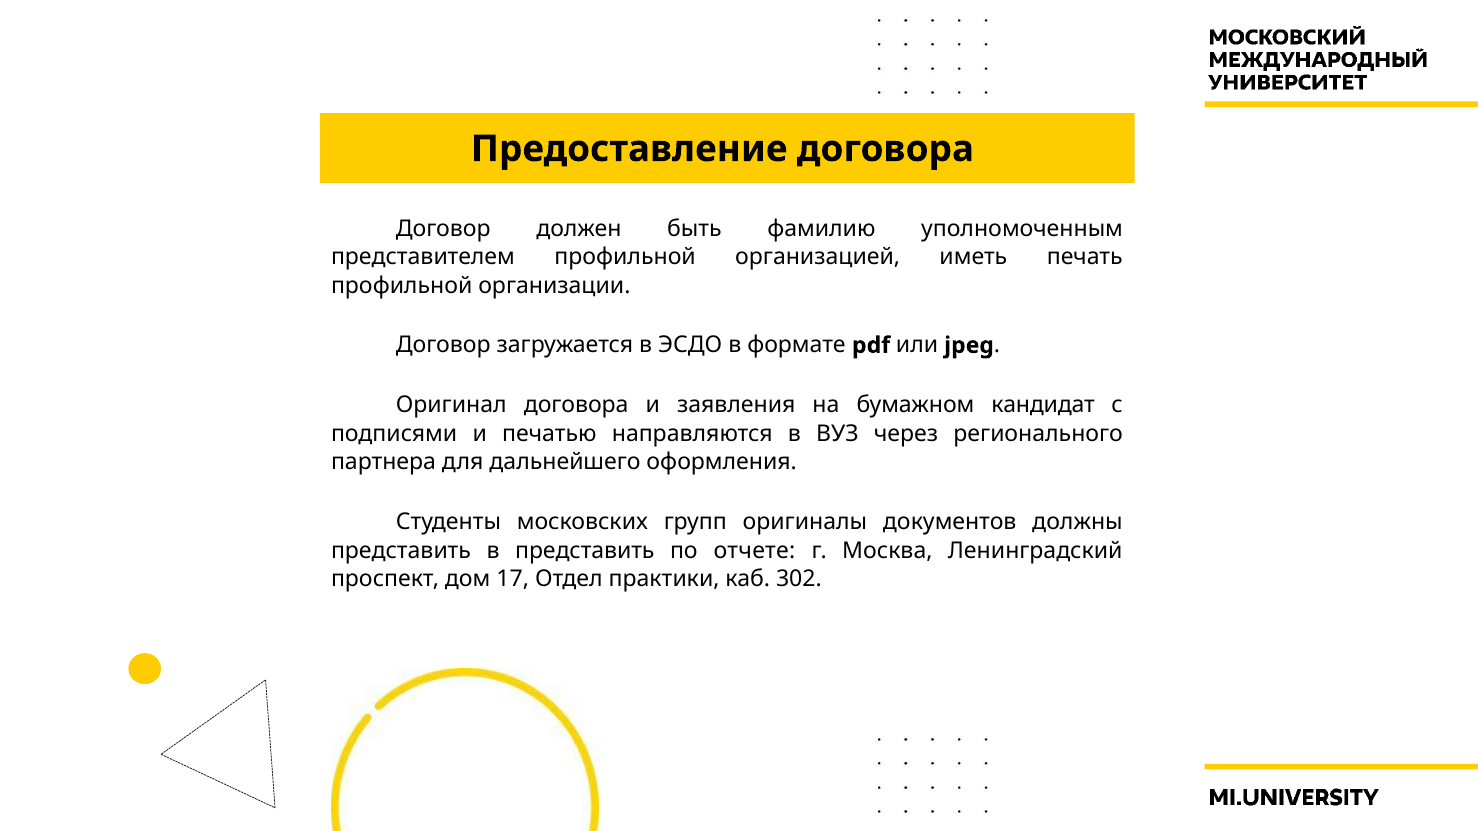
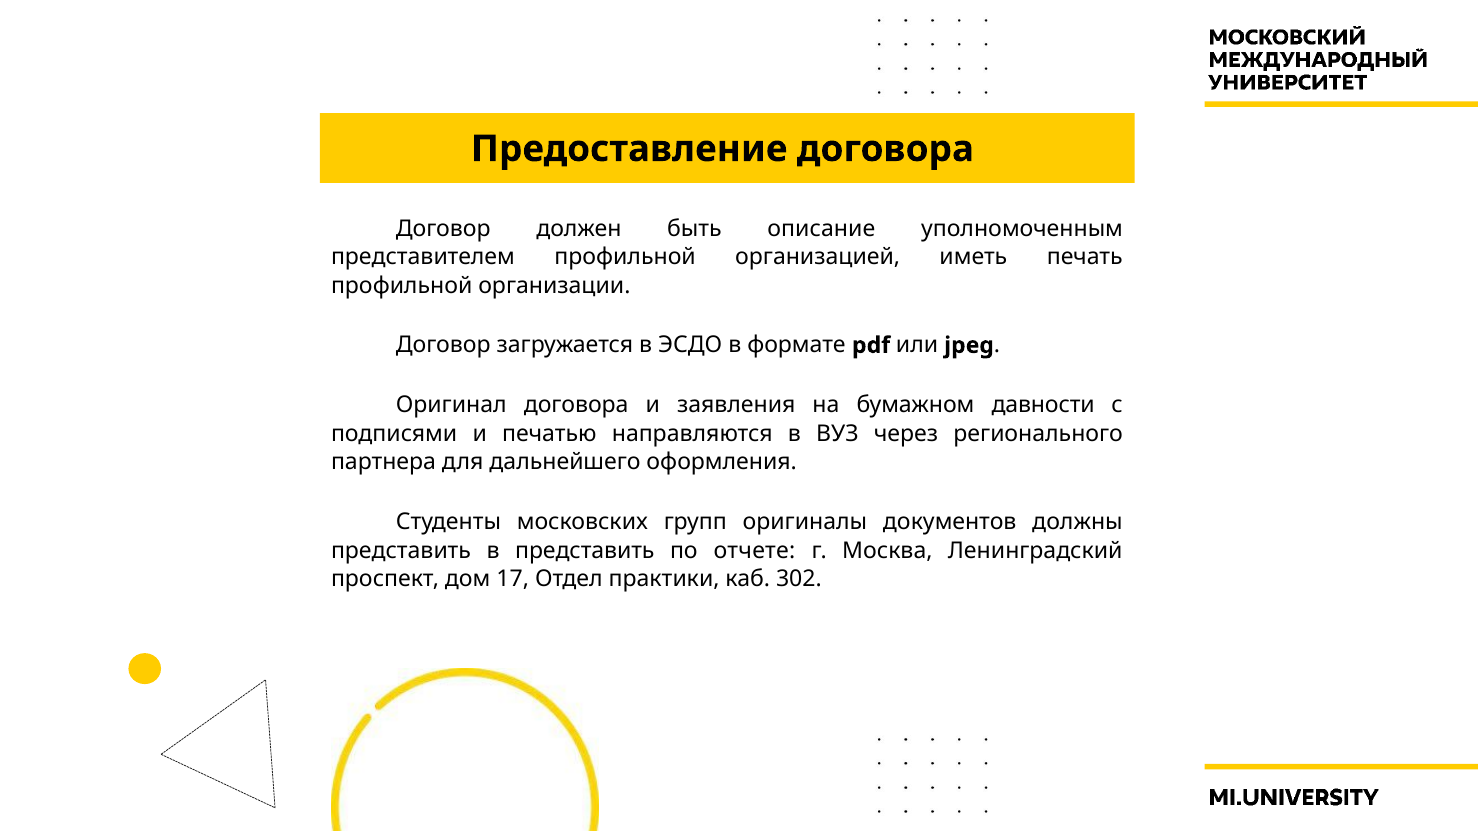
фамилию: фамилию -> описание
кандидат: кандидат -> давности
